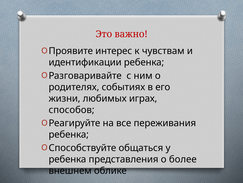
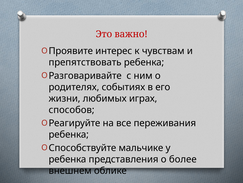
идентификации: идентификации -> препятствовать
общаться: общаться -> мальчике
